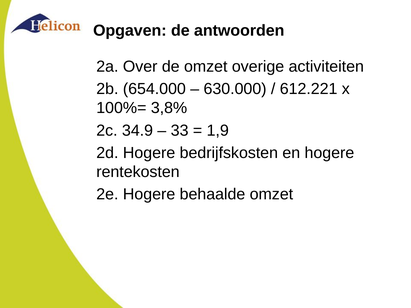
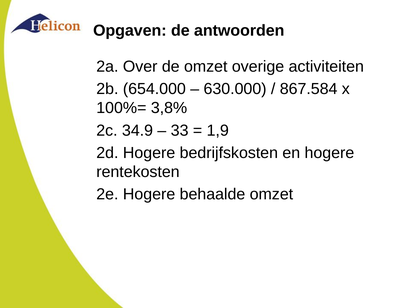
612.221: 612.221 -> 867.584
